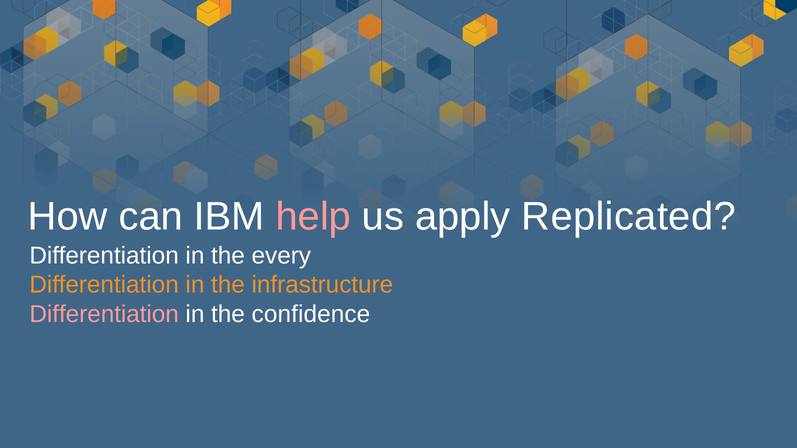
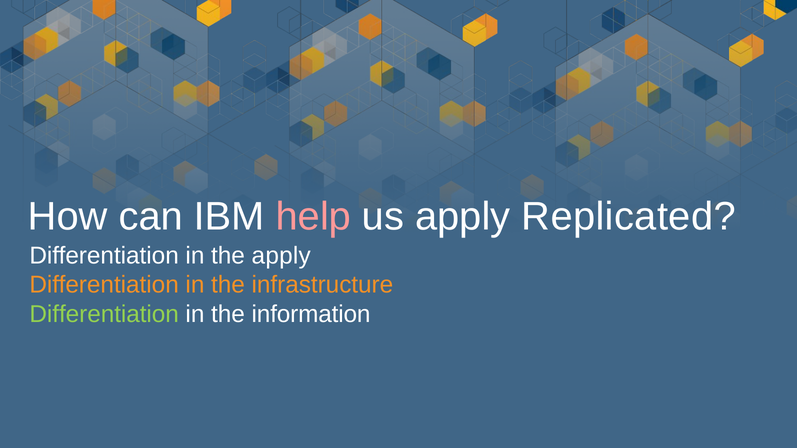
the every: every -> apply
Differentiation at (104, 314) colour: pink -> light green
confidence: confidence -> information
